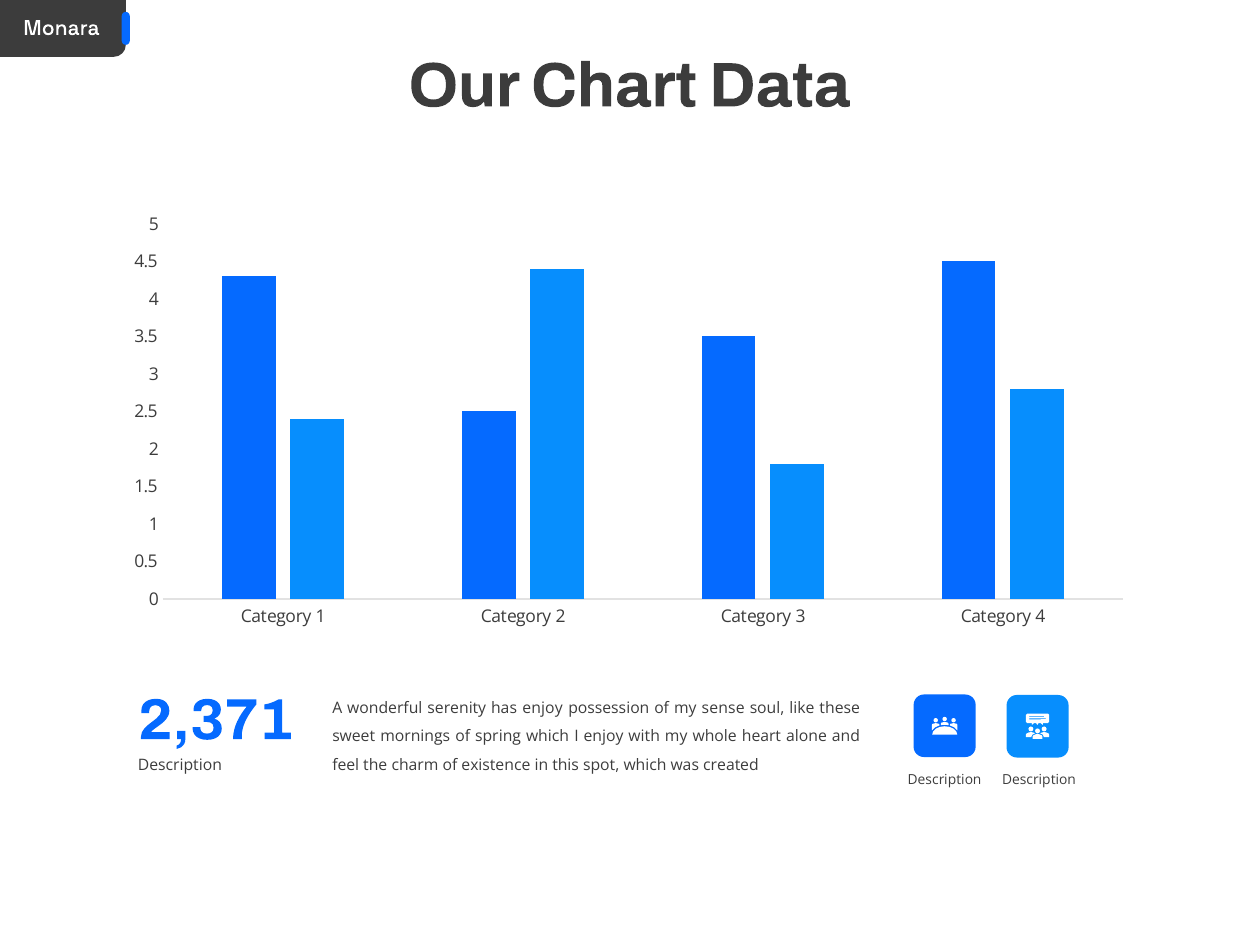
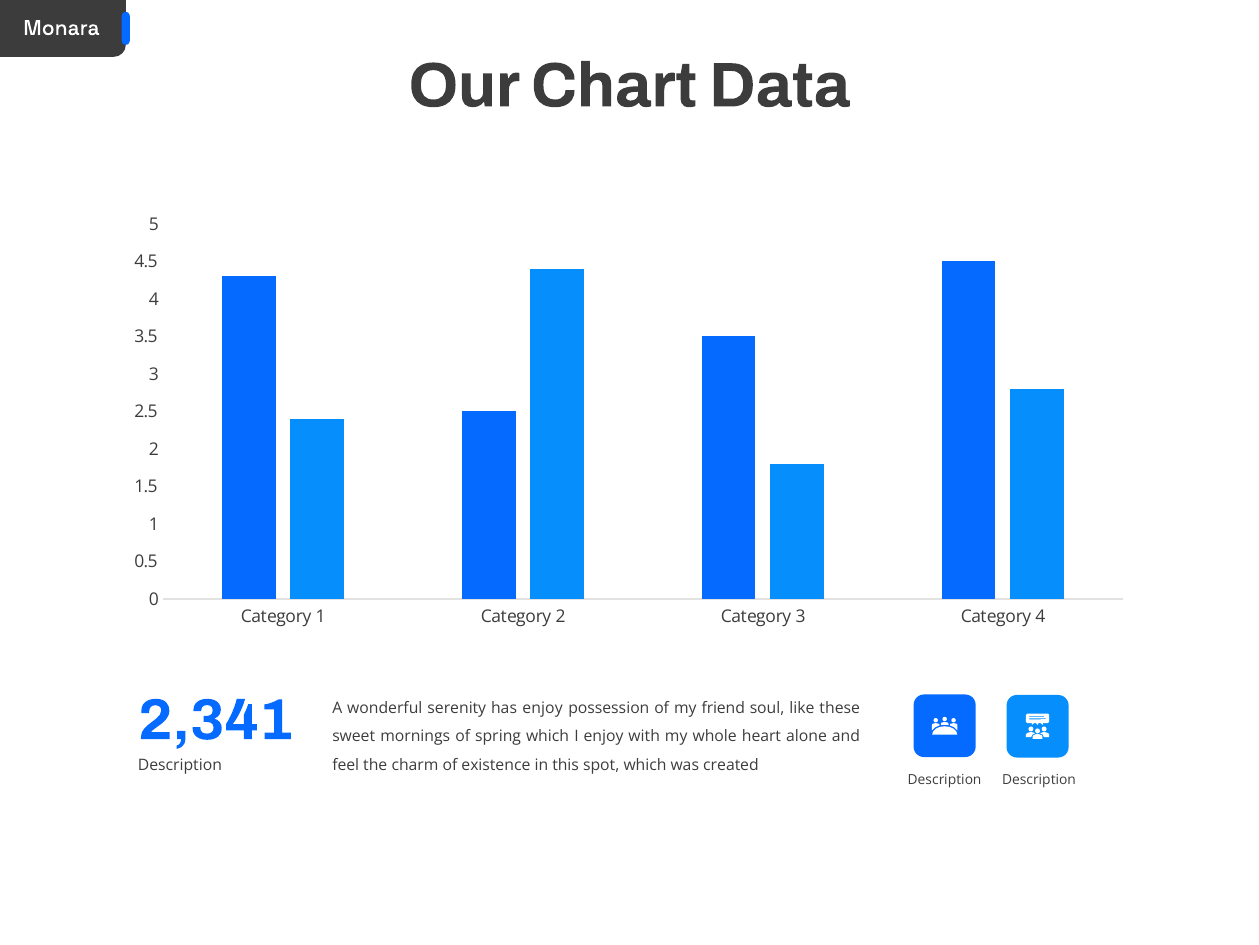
sense: sense -> friend
2,371: 2,371 -> 2,341
